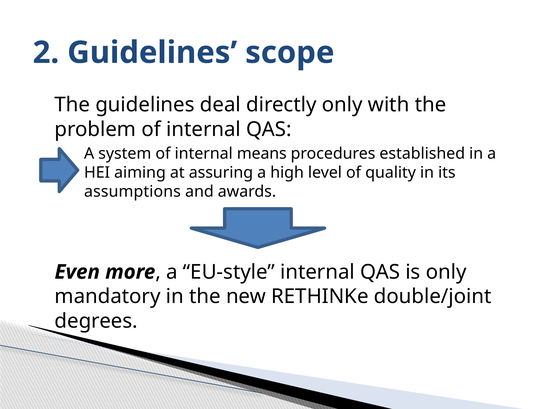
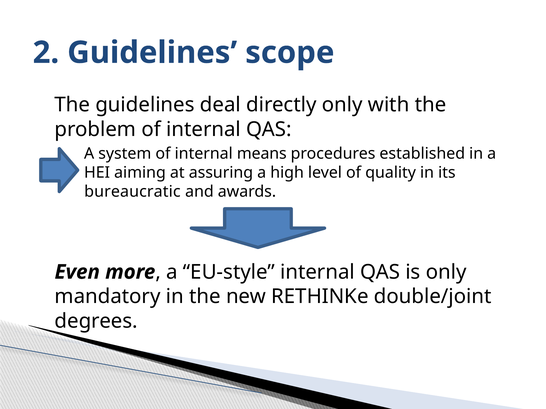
assumptions: assumptions -> bureaucratic
